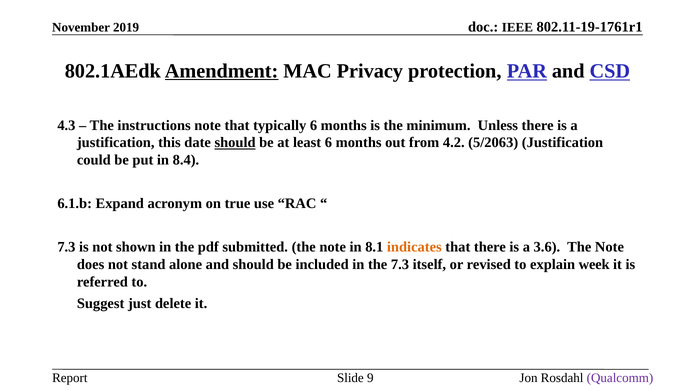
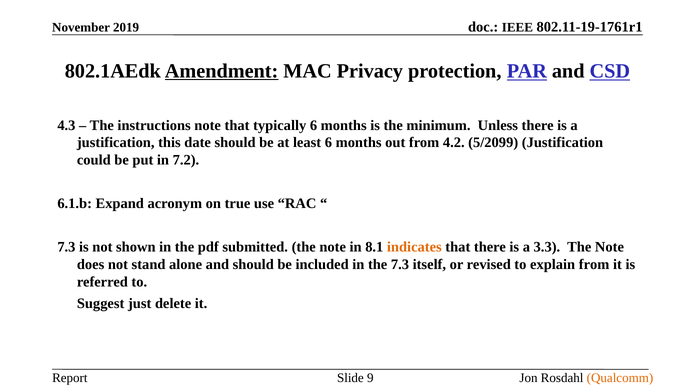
should at (235, 143) underline: present -> none
5/2063: 5/2063 -> 5/2099
8.4: 8.4 -> 7.2
3.6: 3.6 -> 3.3
explain week: week -> from
Qualcomm colour: purple -> orange
